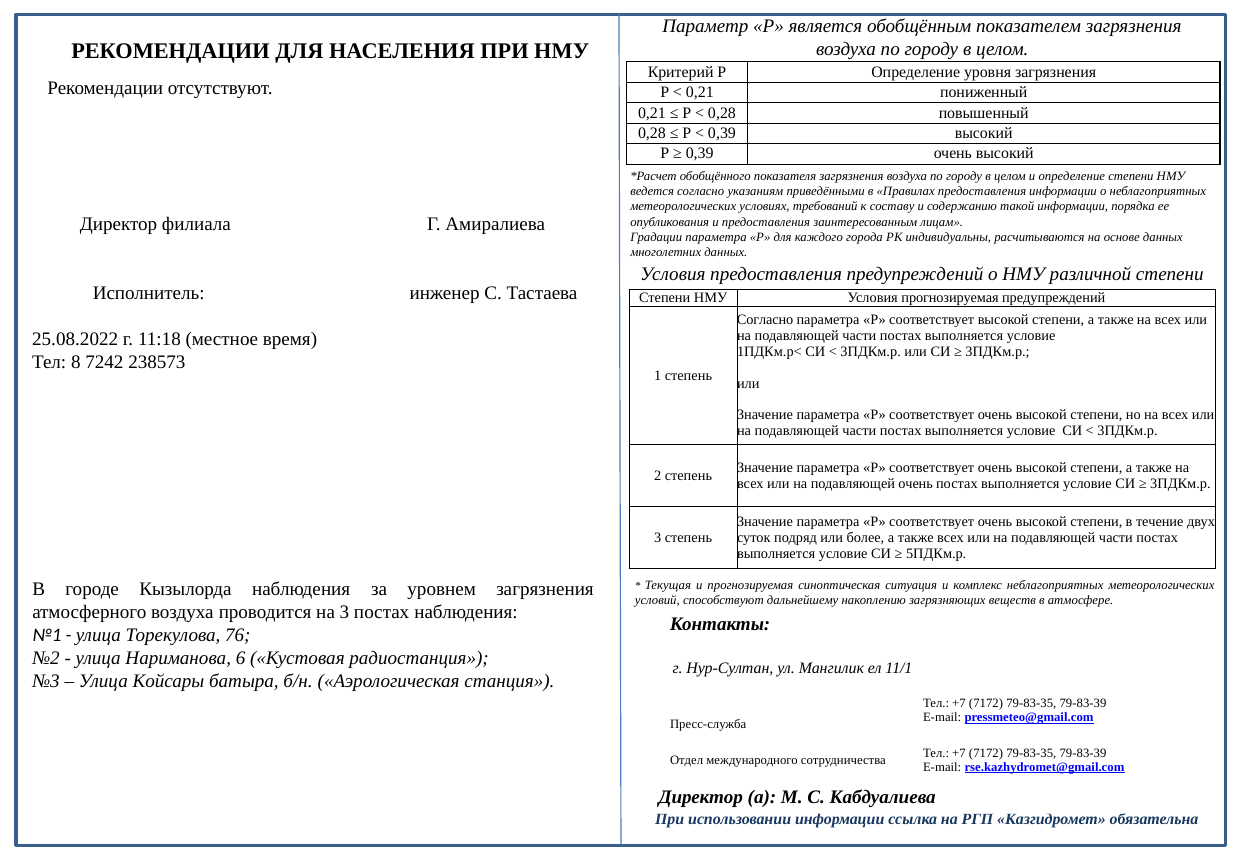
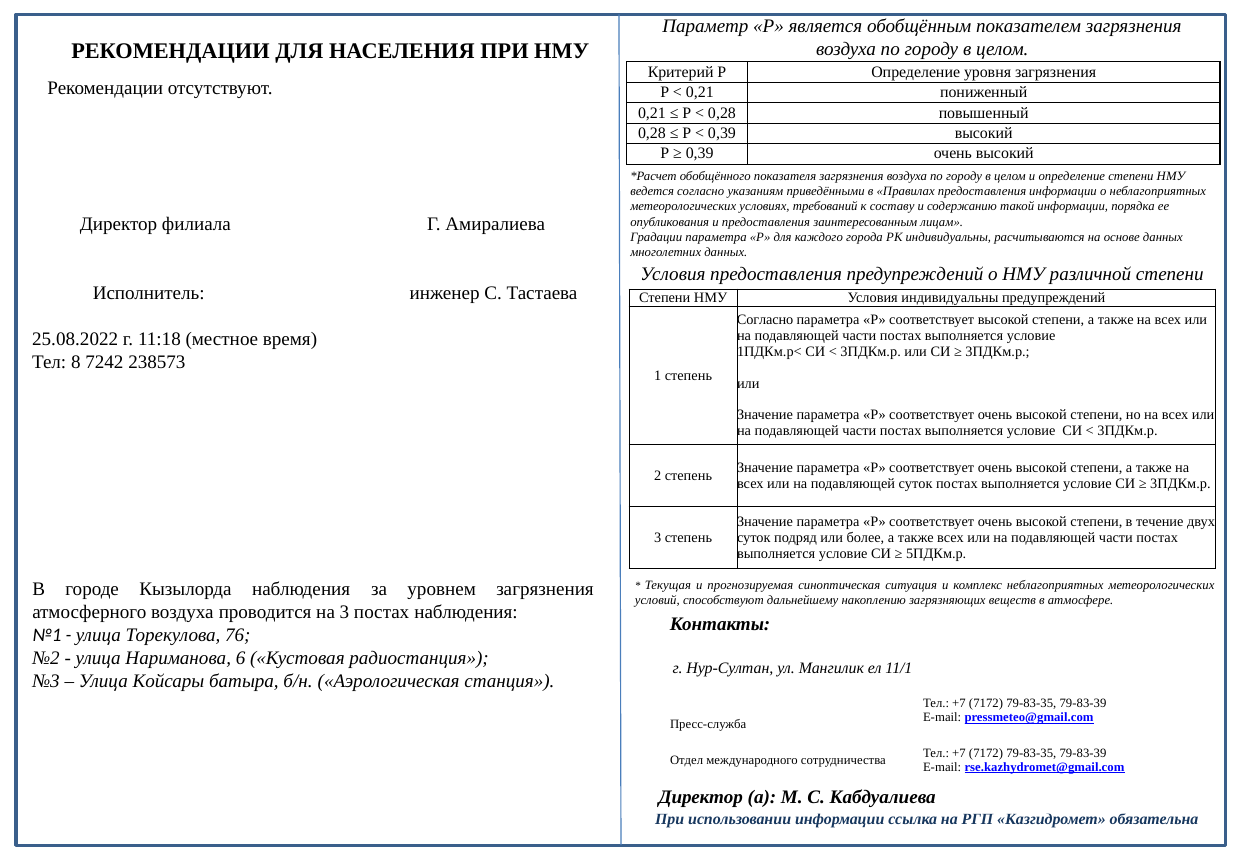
Условия прогнозируемая: прогнозируемая -> индивидуальны
подавляющей очень: очень -> суток
